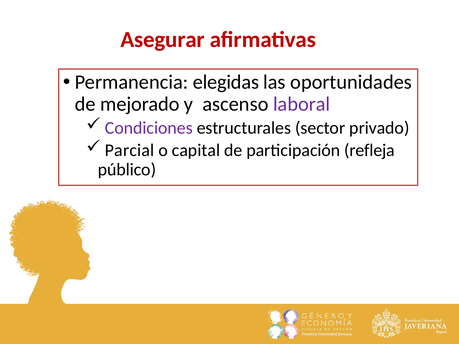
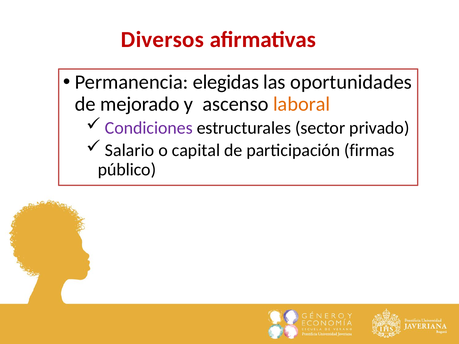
Asegurar: Asegurar -> Diversos
laboral colour: purple -> orange
Parcial: Parcial -> Salario
refleja: refleja -> firmas
